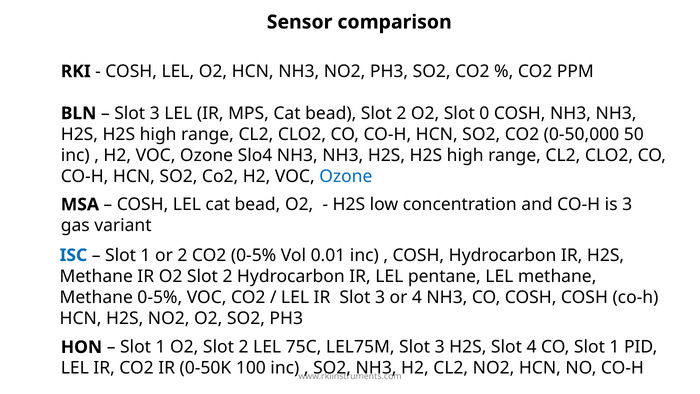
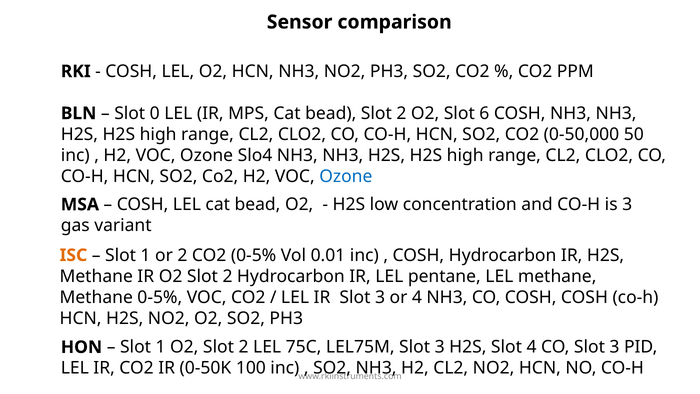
3 at (155, 113): 3 -> 0
0: 0 -> 6
ISC colour: blue -> orange
CO Slot 1: 1 -> 3
